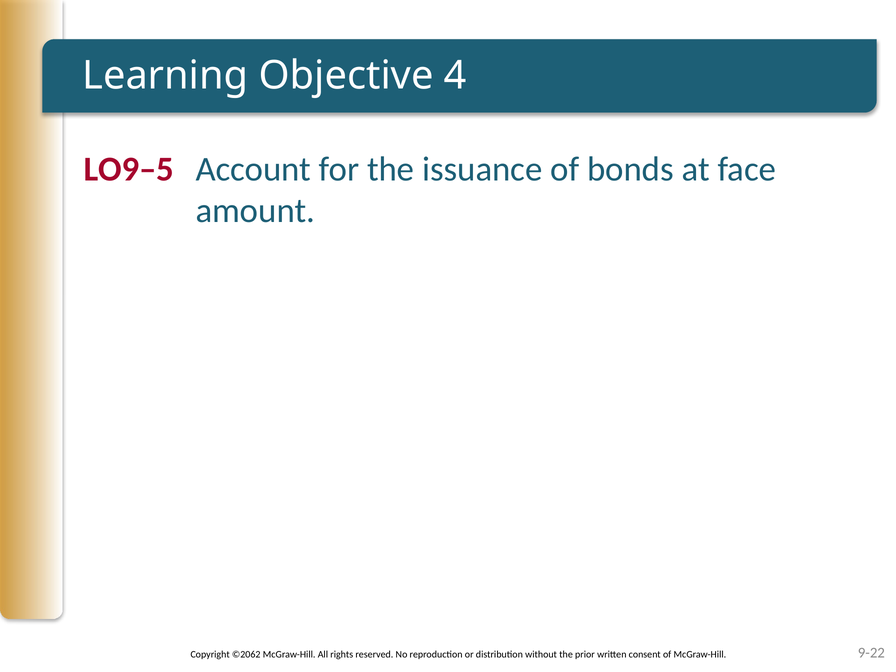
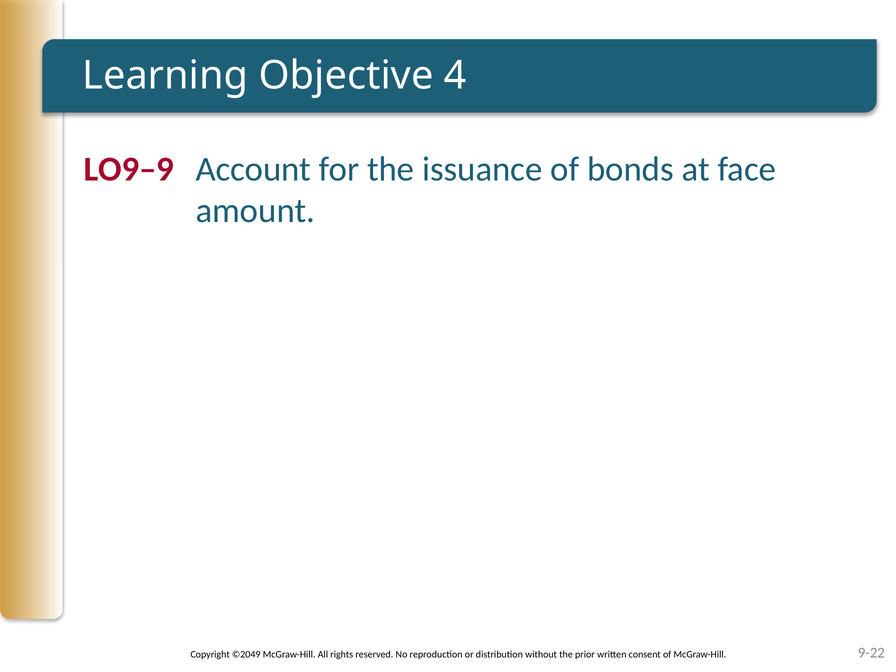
LO9–5: LO9–5 -> LO9–9
©2062: ©2062 -> ©2049
